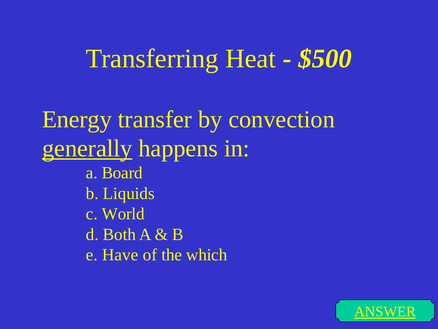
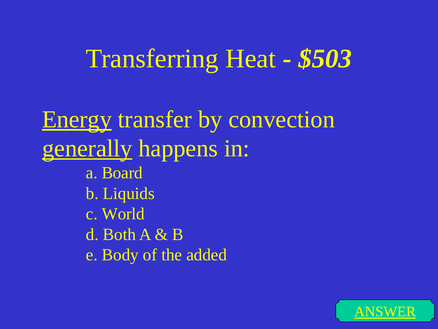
$500: $500 -> $503
Energy underline: none -> present
Have: Have -> Body
which: which -> added
